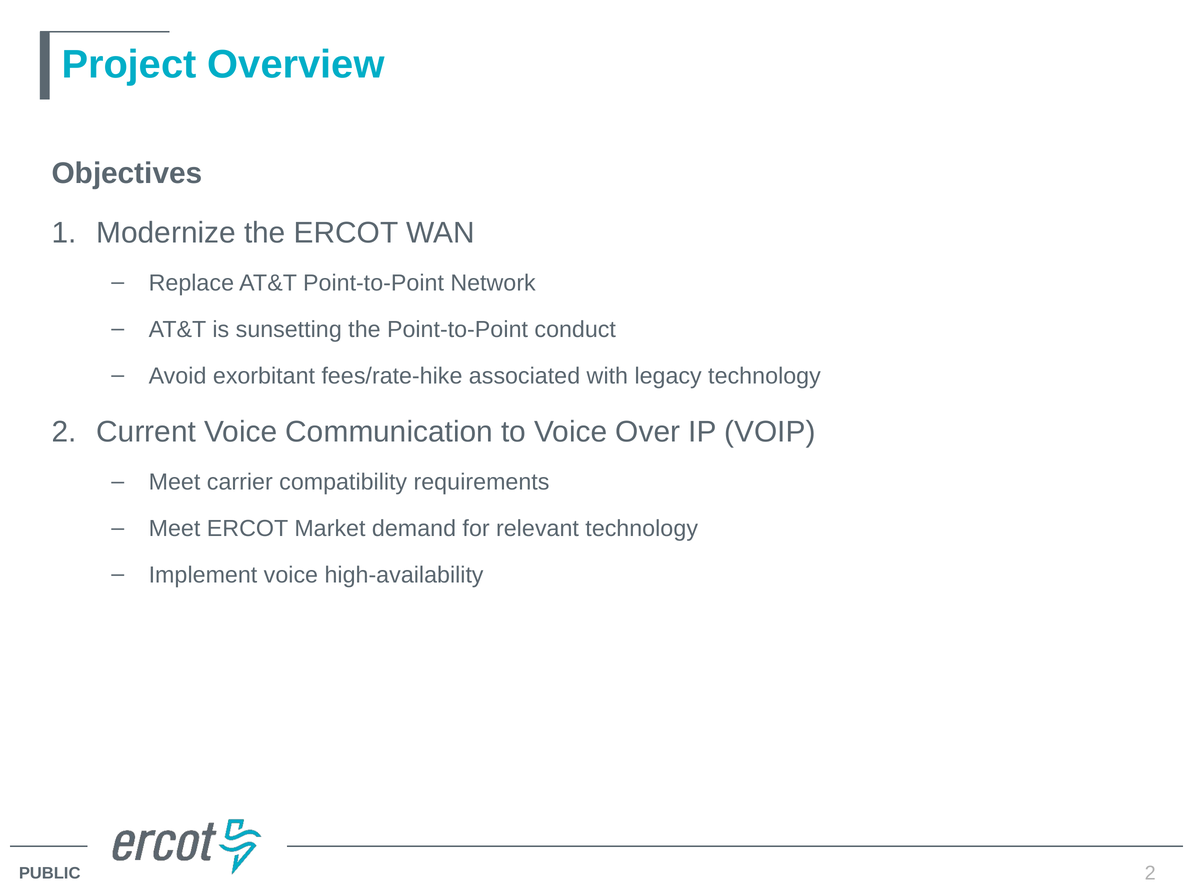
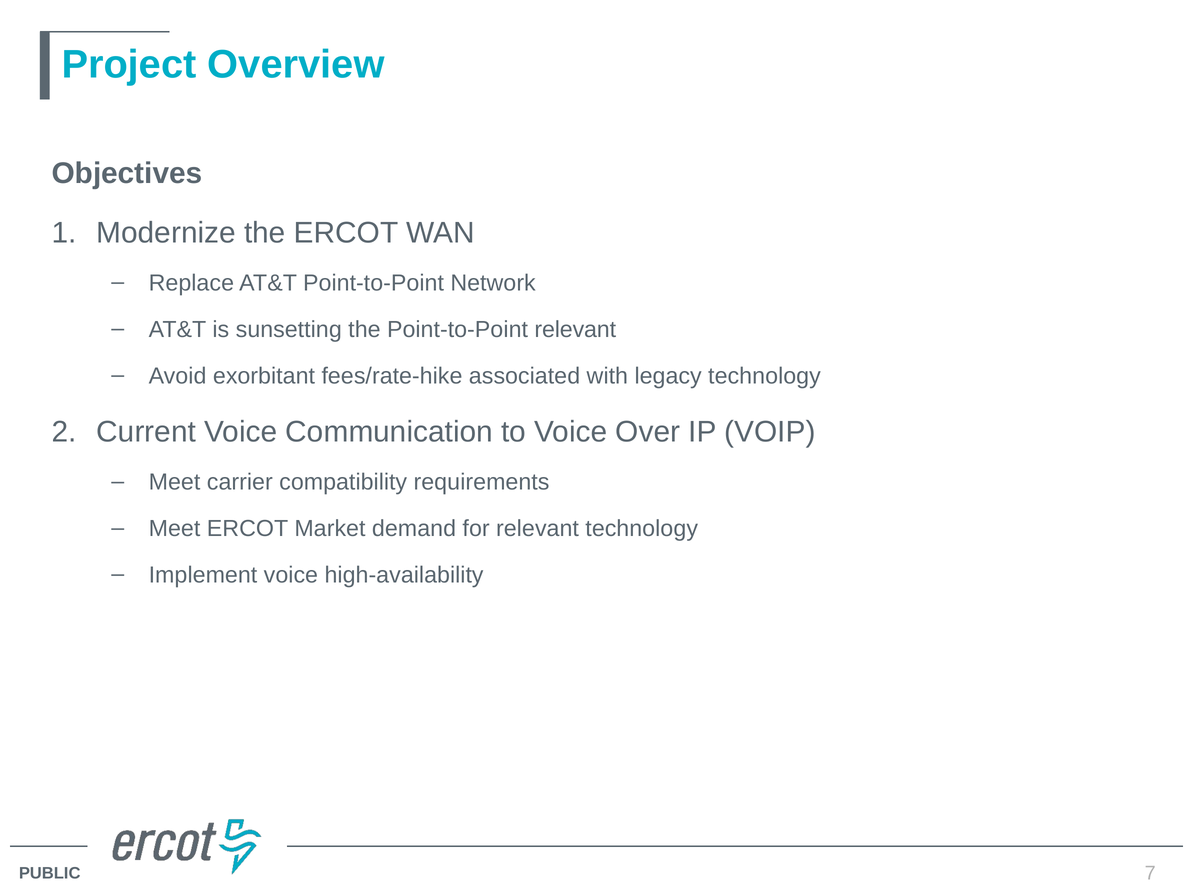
Point-to-Point conduct: conduct -> relevant
2 at (1150, 873): 2 -> 7
